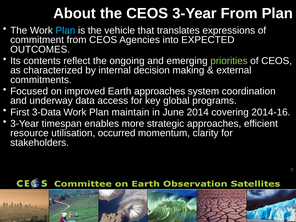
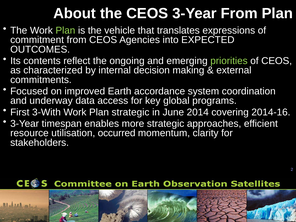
Plan at (65, 30) colour: light blue -> light green
Earth approaches: approaches -> accordance
3-Data: 3-Data -> 3-With
Plan maintain: maintain -> strategic
